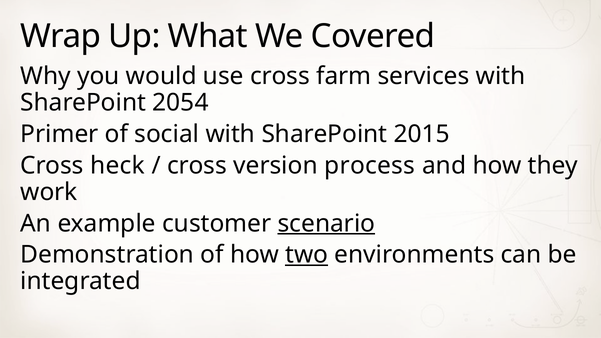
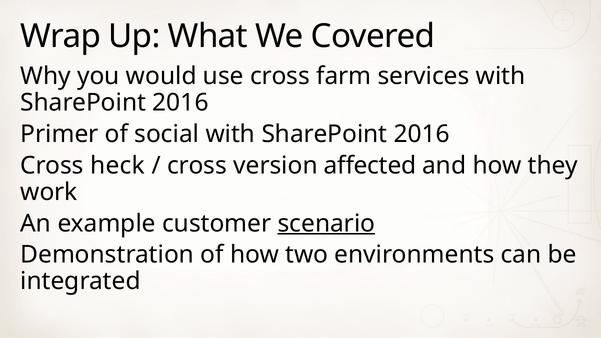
2054 at (180, 103): 2054 -> 2016
social with SharePoint 2015: 2015 -> 2016
process: process -> affected
two underline: present -> none
